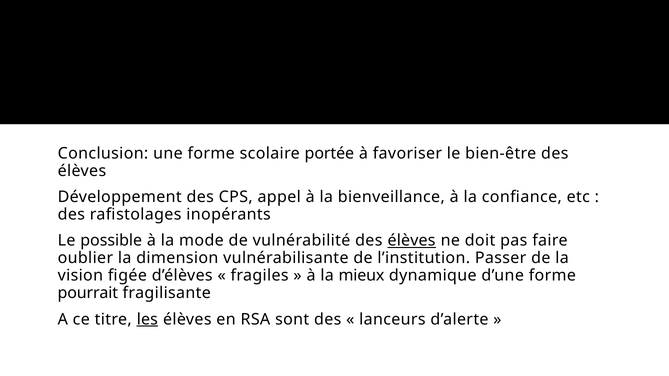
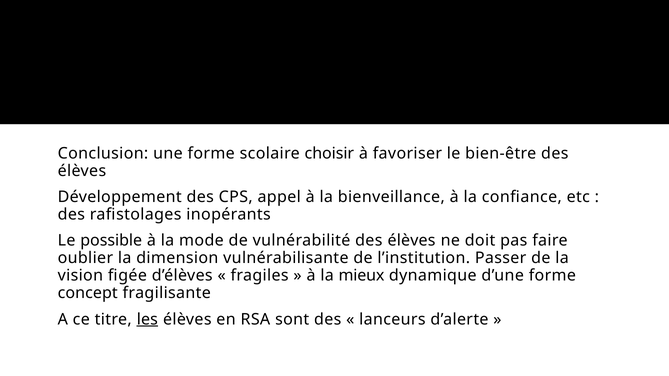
portée: portée -> choisir
élèves at (412, 241) underline: present -> none
pourrait: pourrait -> concept
